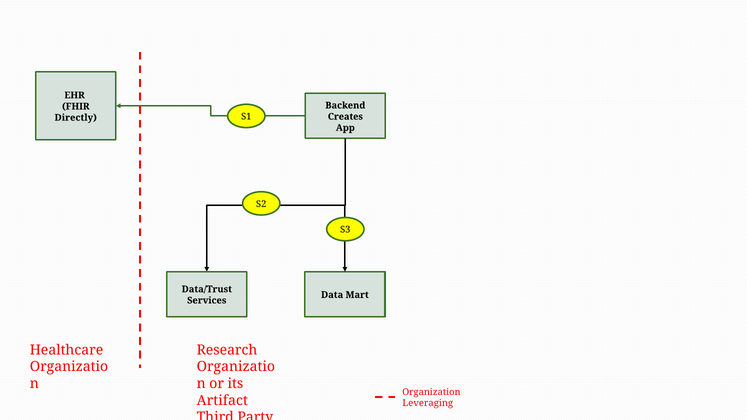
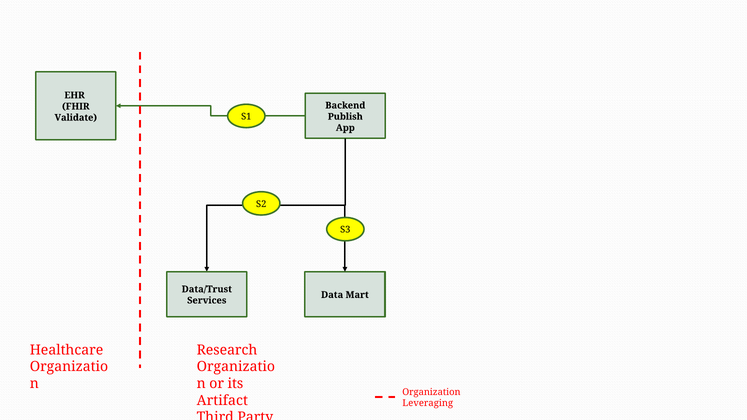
Creates: Creates -> Publish
Directly: Directly -> Validate
